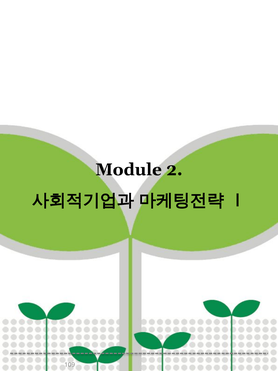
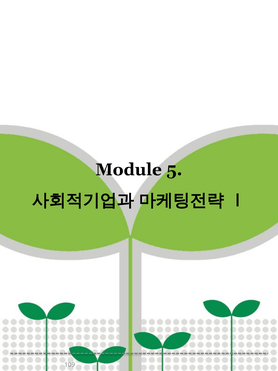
2: 2 -> 5
